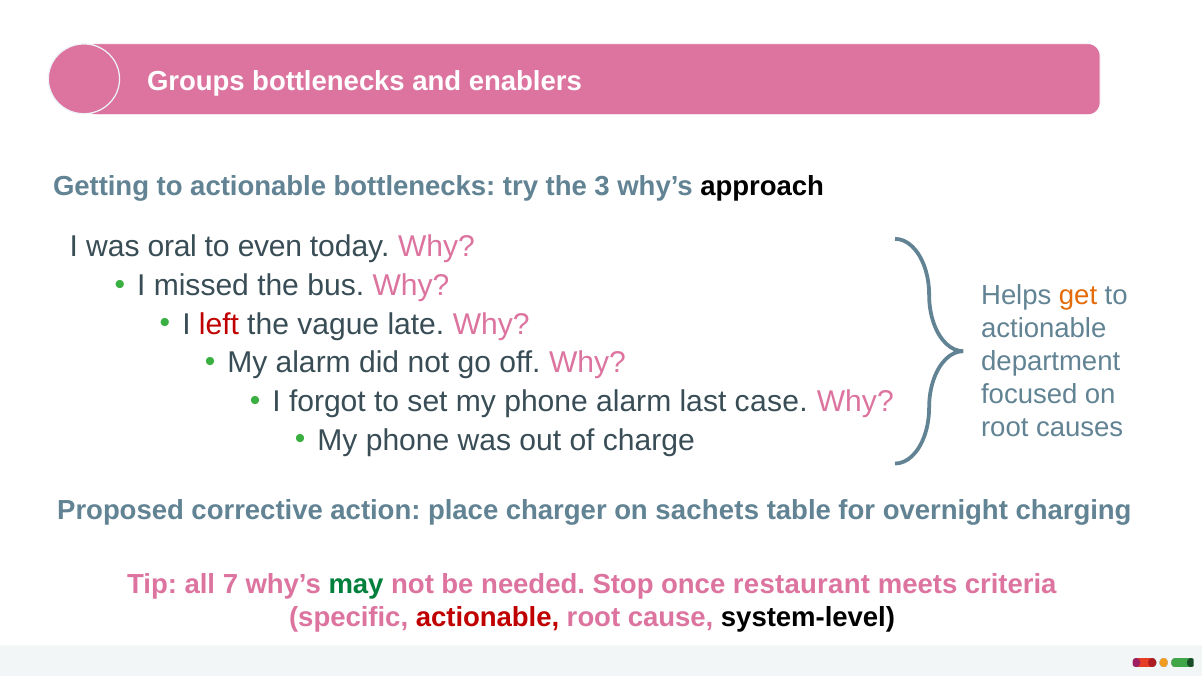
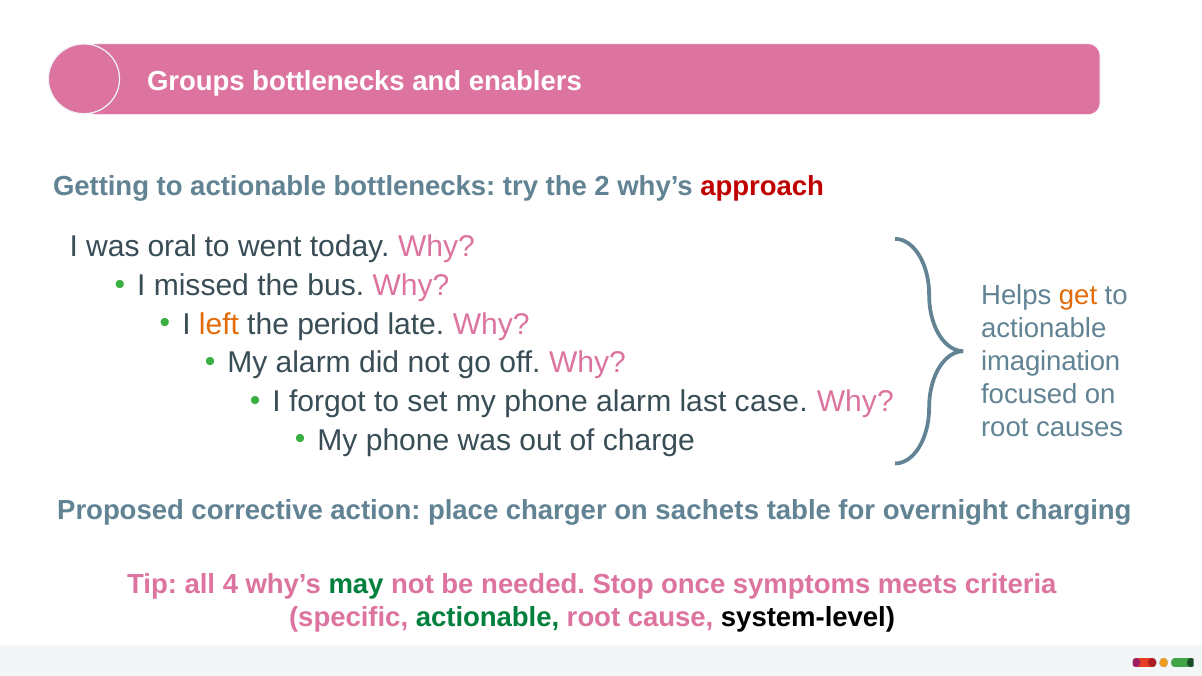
3: 3 -> 2
approach colour: black -> red
even: even -> went
left colour: red -> orange
vague: vague -> period
department: department -> imagination
7: 7 -> 4
restaurant: restaurant -> symptoms
actionable at (488, 618) colour: red -> green
